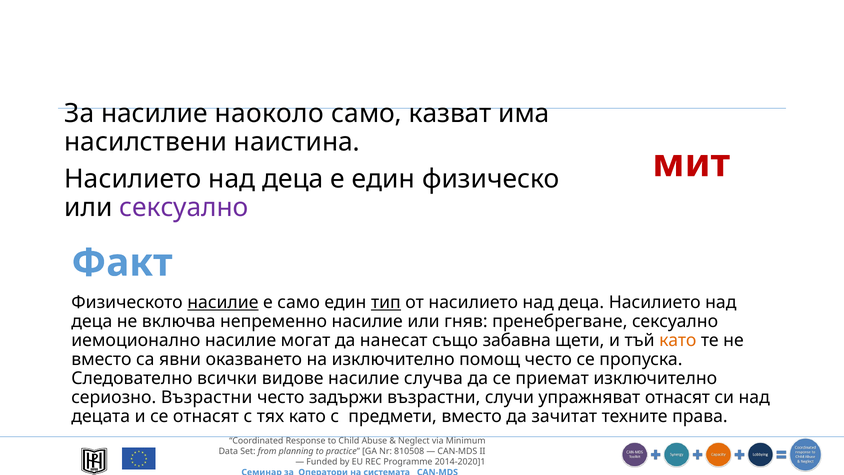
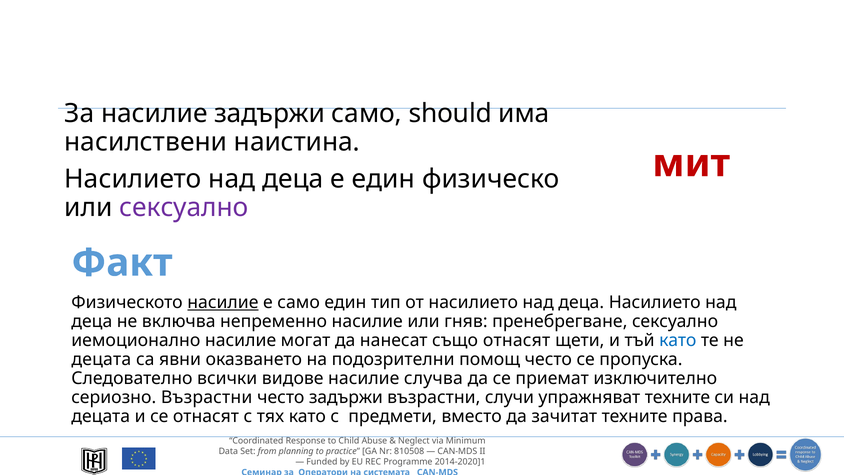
насилие наоколо: наоколо -> задържи
казват: казват -> should
тип underline: present -> none
също забавна: забавна -> отнасят
като at (678, 340) colour: orange -> blue
вместо at (101, 359): вместо -> децата
на изключително: изключително -> подозрителни
упражняват отнасят: отнасят -> техните
